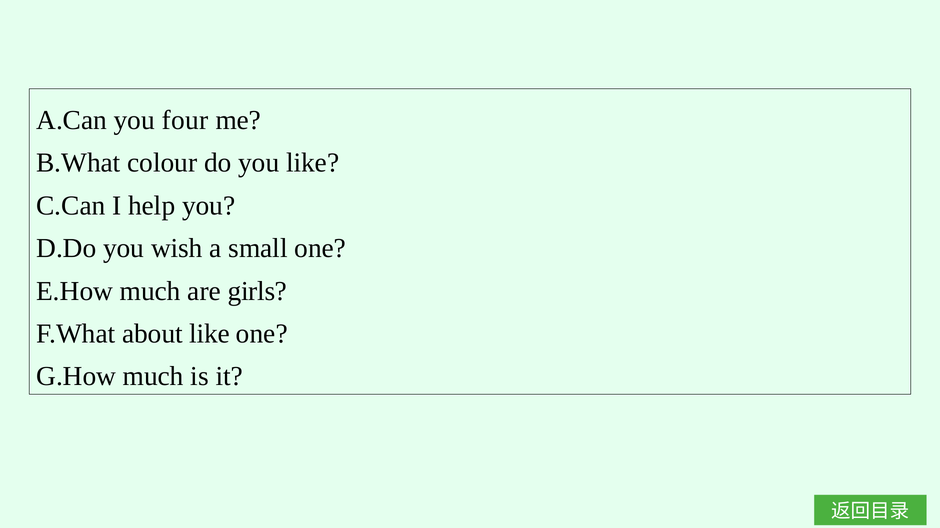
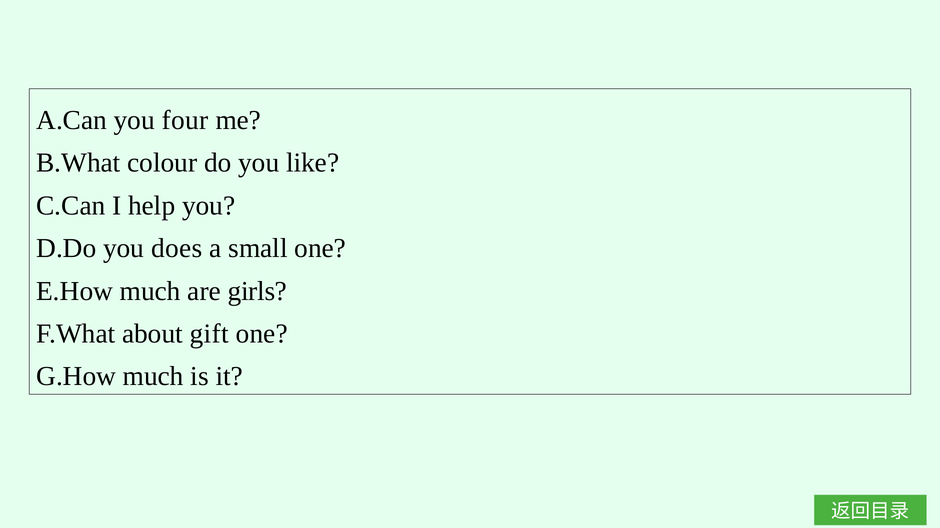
wish: wish -> does
about like: like -> gift
